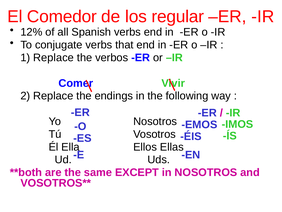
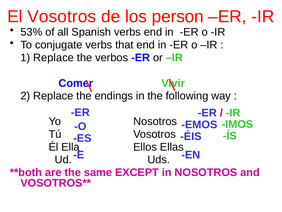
El Comedor: Comedor -> Vosotros
regular: regular -> person
12%: 12% -> 53%
